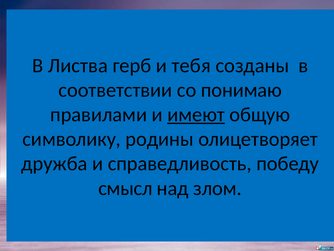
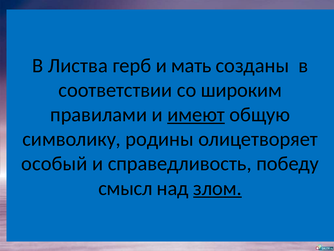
тебя: тебя -> мать
понимаю: понимаю -> широким
дружба: дружба -> особый
злом underline: none -> present
